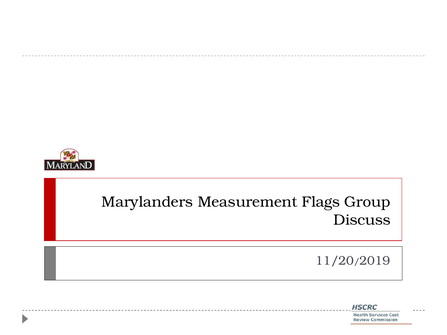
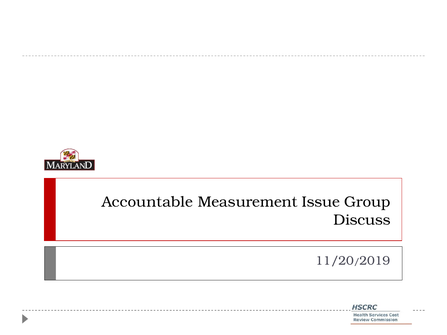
Marylanders: Marylanders -> Accountable
Flags: Flags -> Issue
